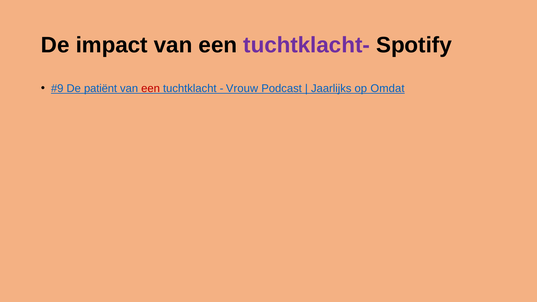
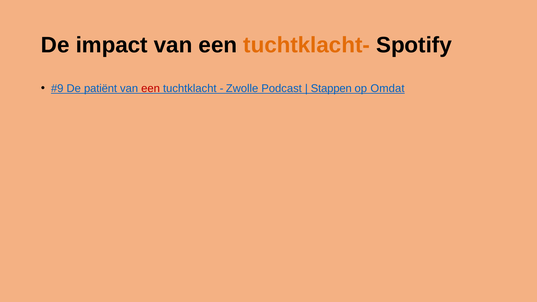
tuchtklacht- colour: purple -> orange
Vrouw: Vrouw -> Zwolle
Jaarlijks: Jaarlijks -> Stappen
